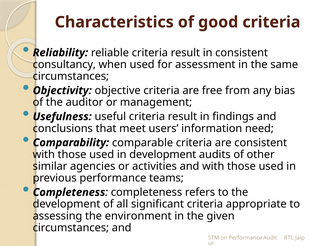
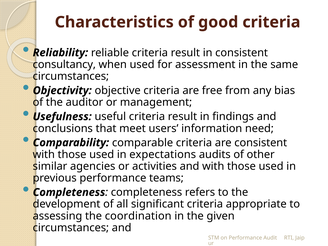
in development: development -> expectations
environment: environment -> coordination
